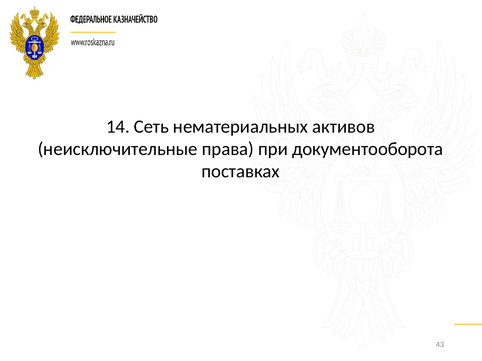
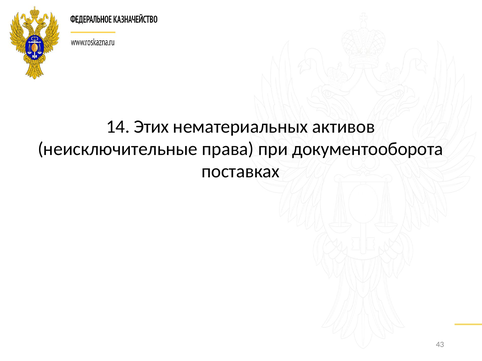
Сеть: Сеть -> Этих
